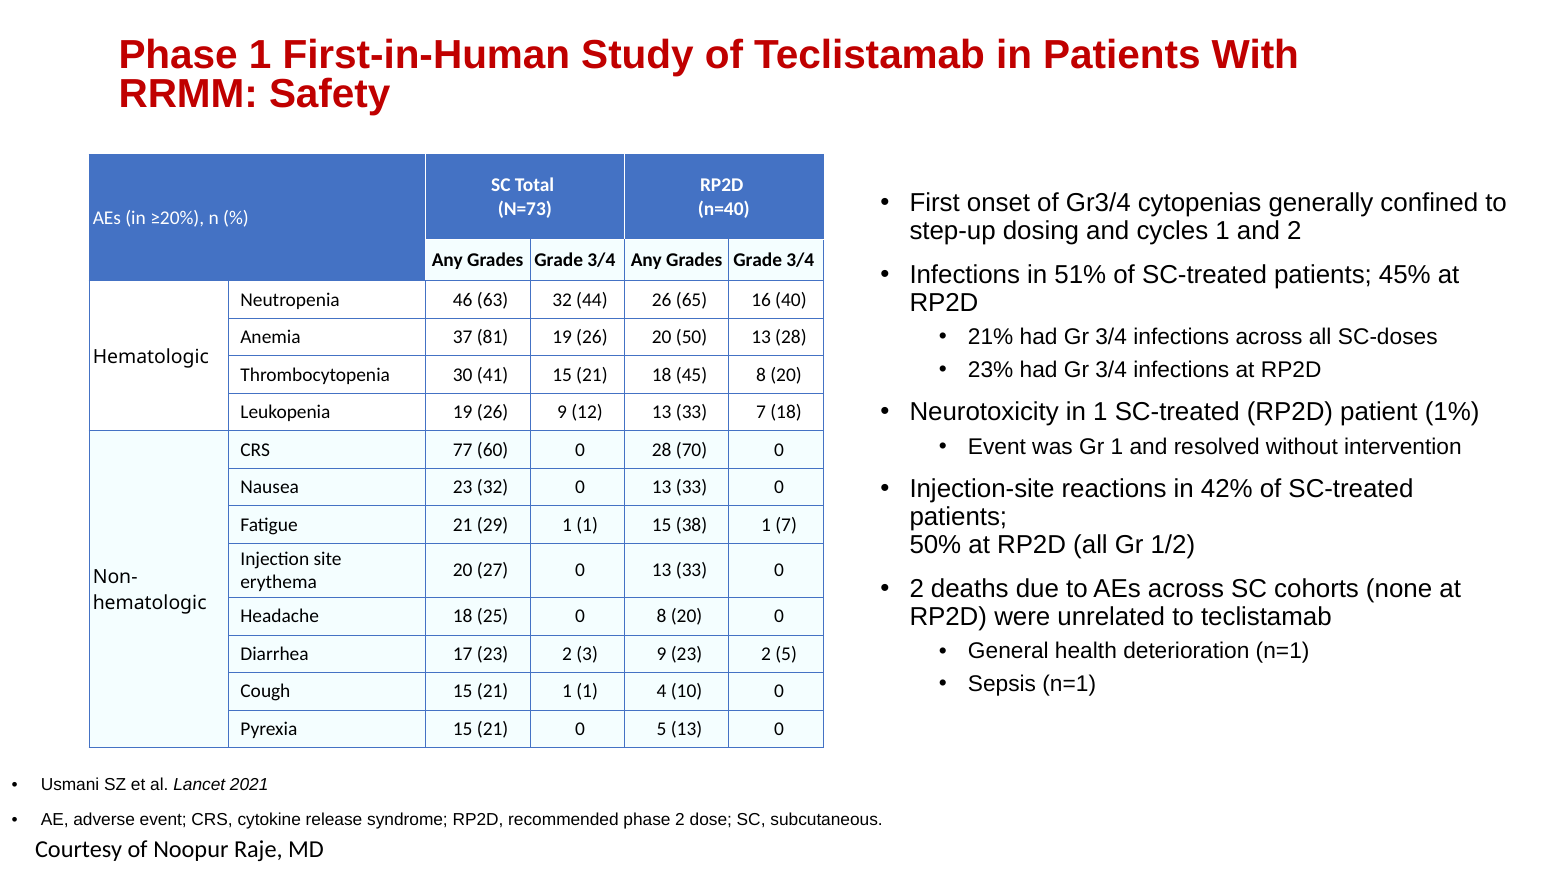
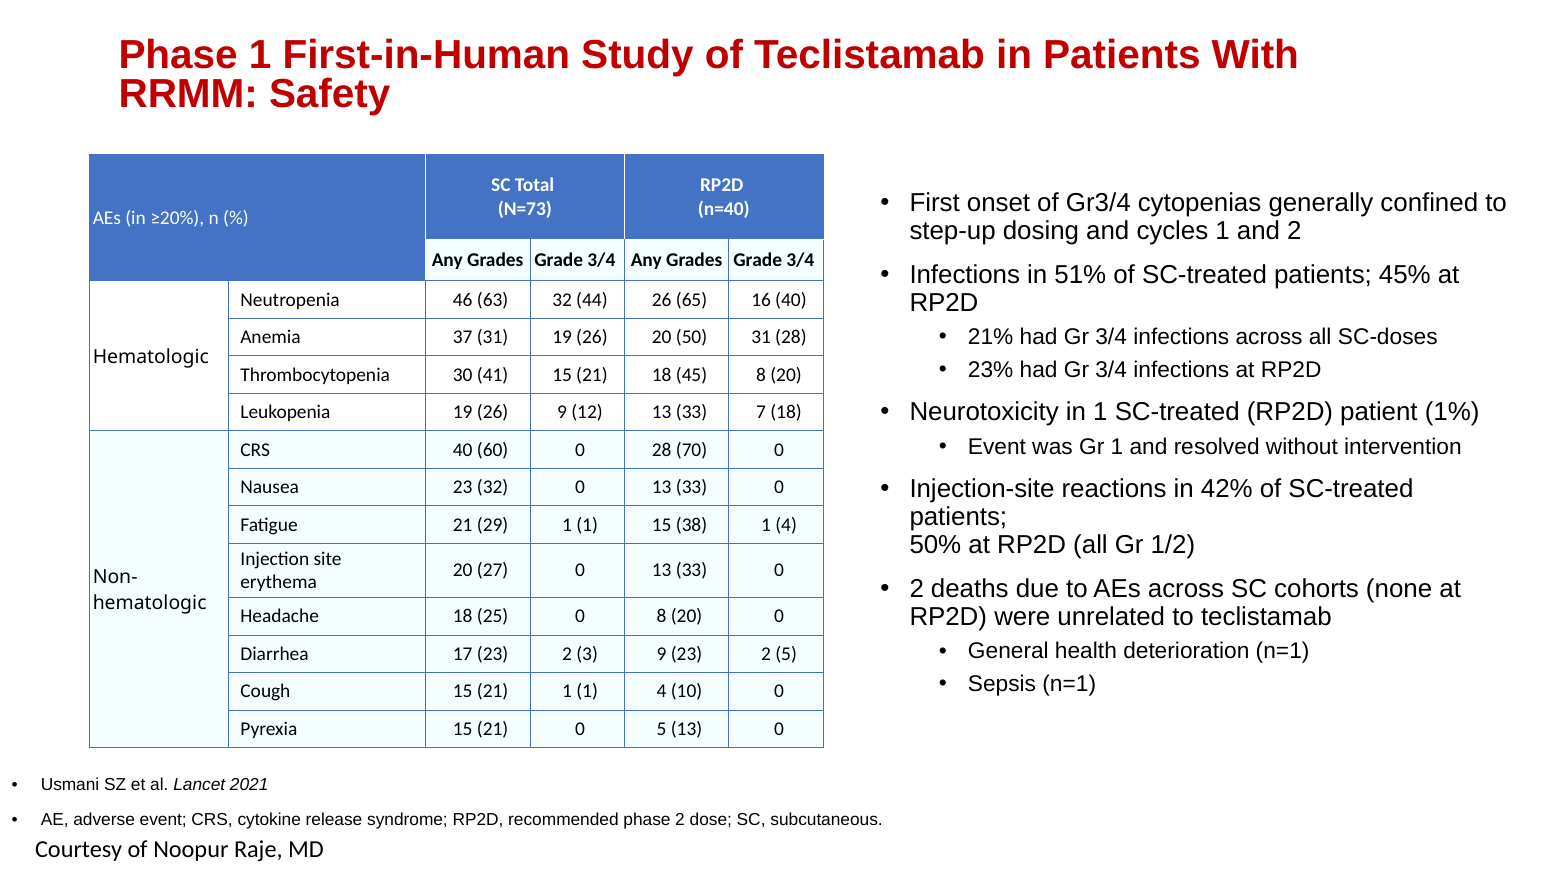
37 81: 81 -> 31
50 13: 13 -> 31
CRS 77: 77 -> 40
38 1 7: 7 -> 4
